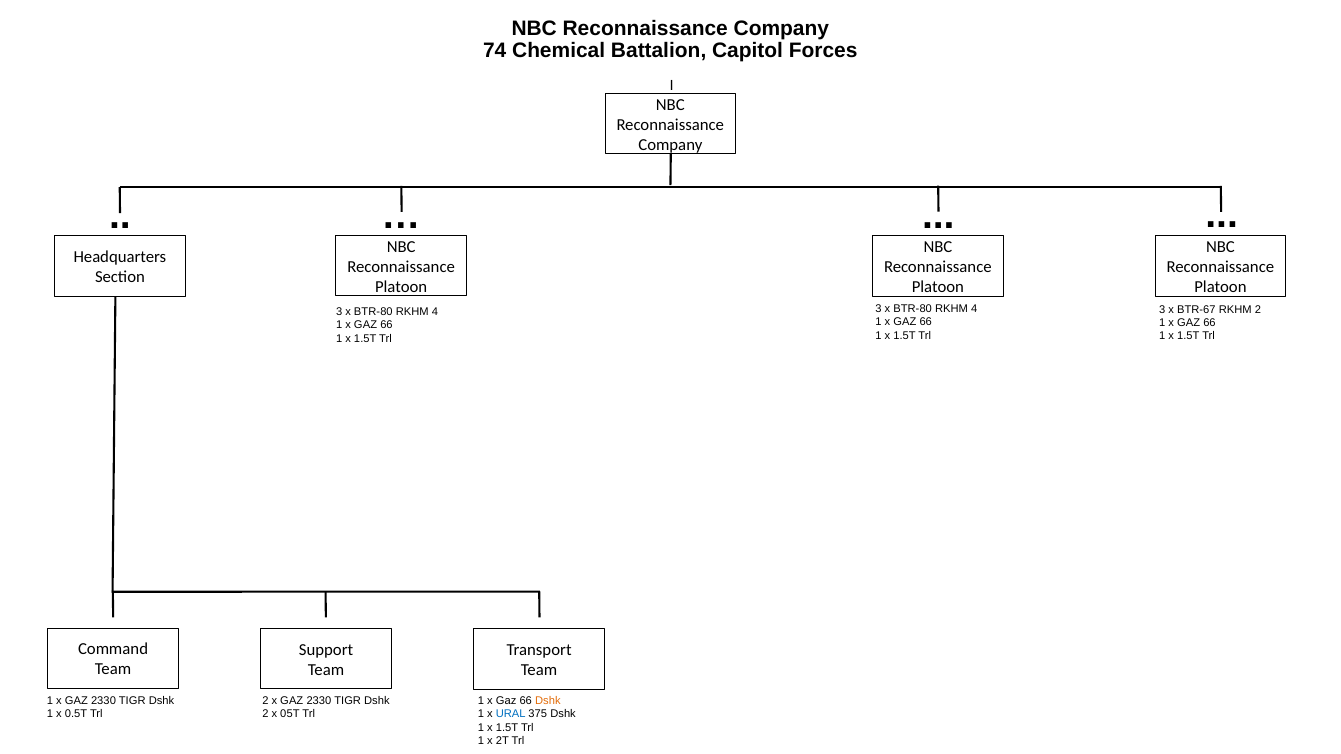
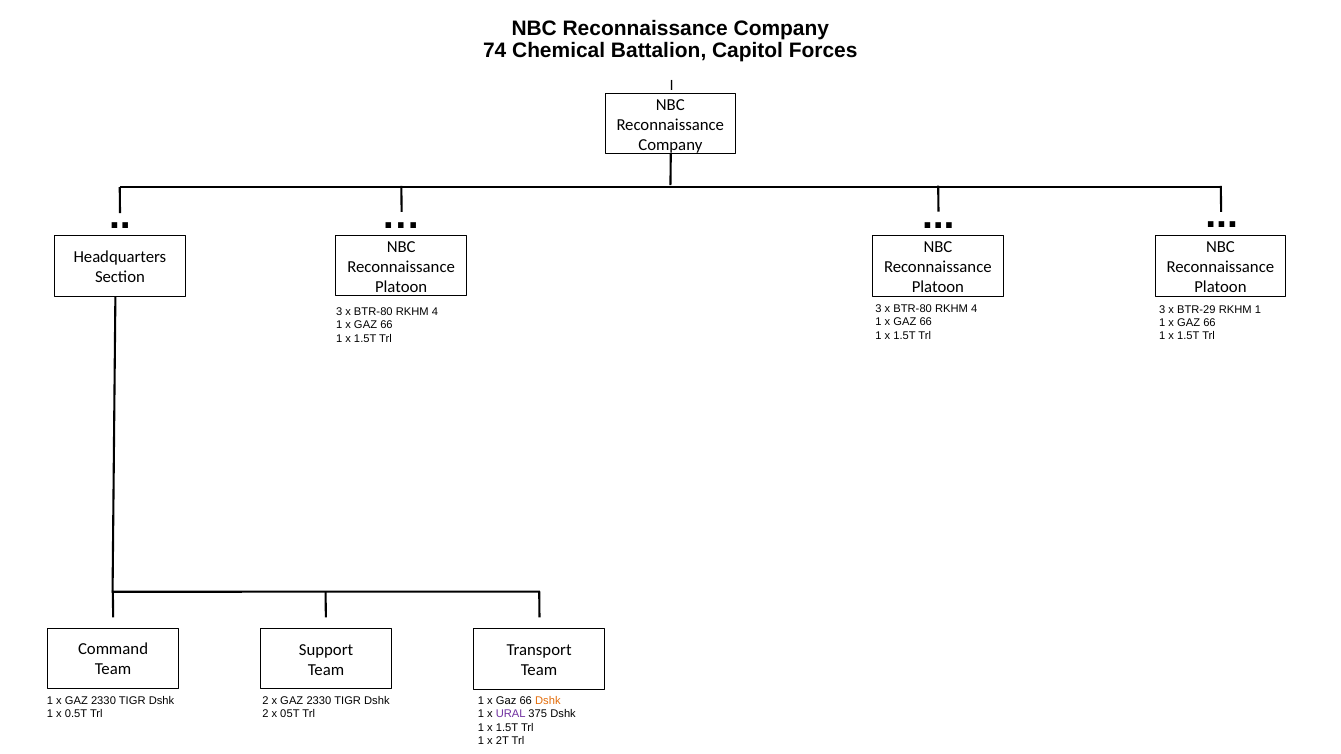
BTR-67: BTR-67 -> BTR-29
RKHM 2: 2 -> 1
URAL colour: blue -> purple
